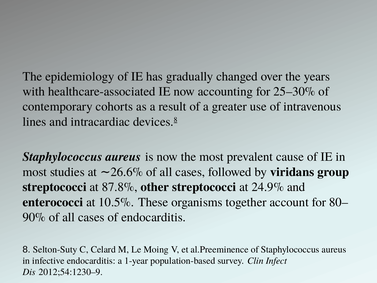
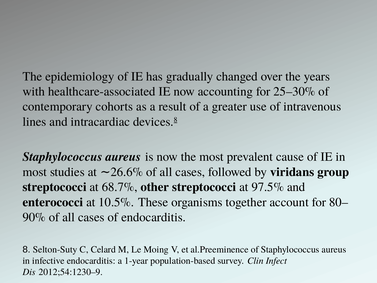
87.8%: 87.8% -> 68.7%
24.9%: 24.9% -> 97.5%
